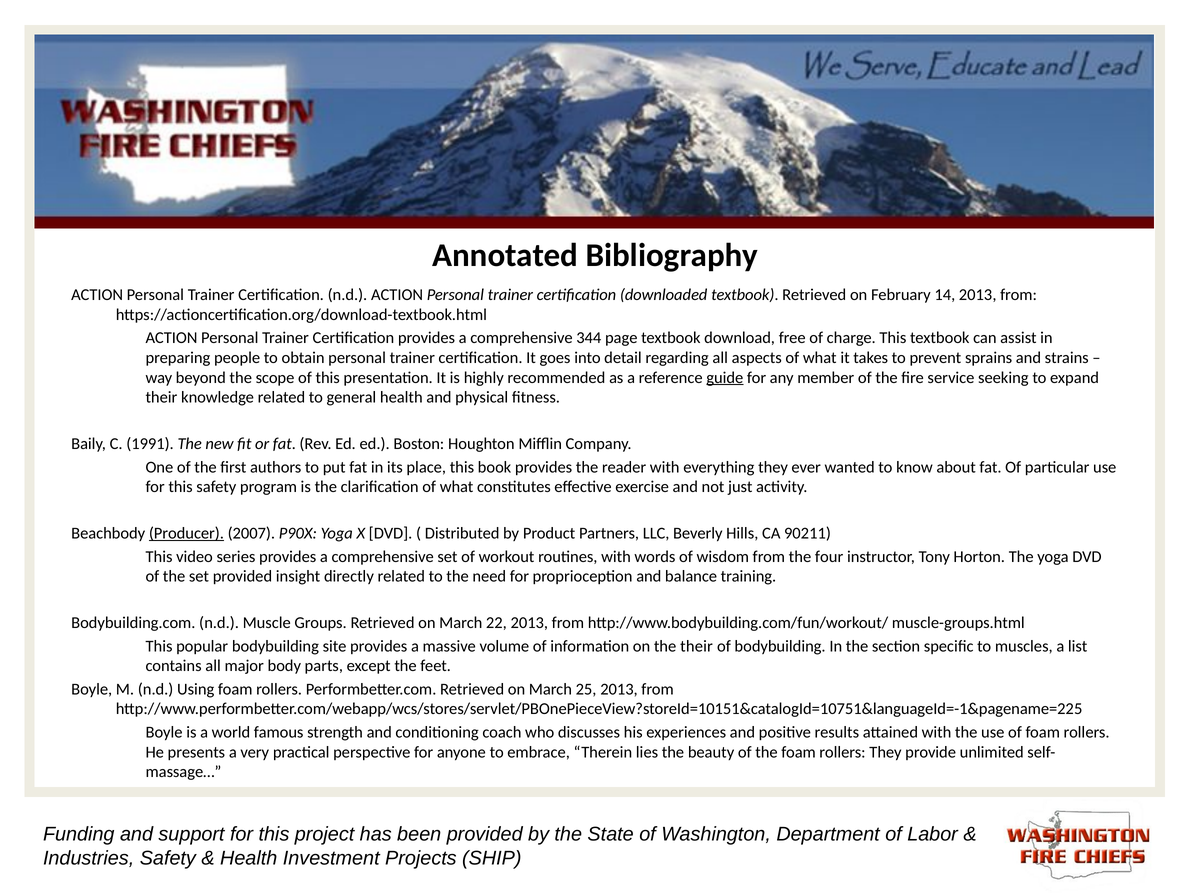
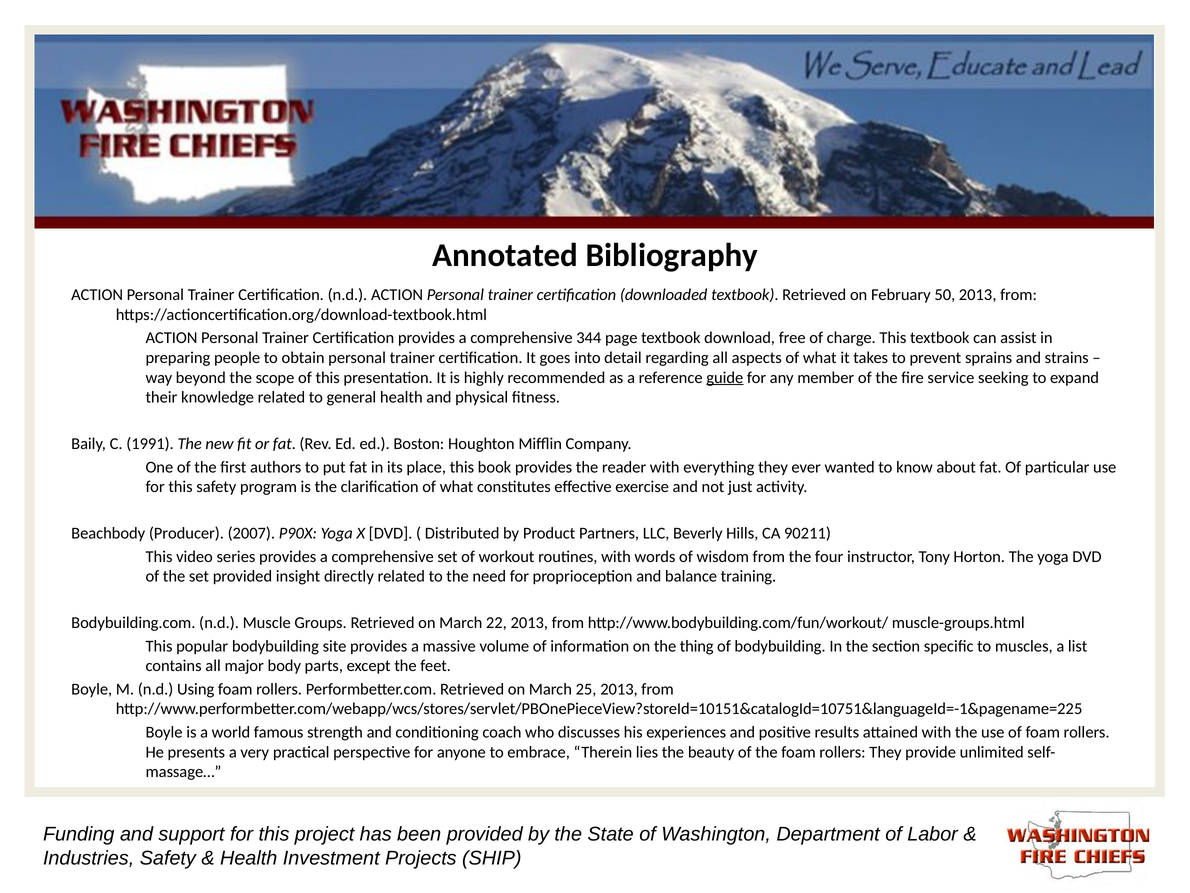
14: 14 -> 50
Producer underline: present -> none
the their: their -> thing
